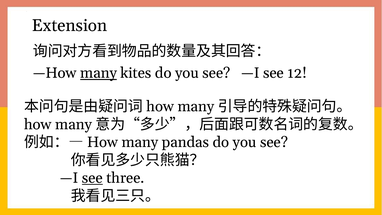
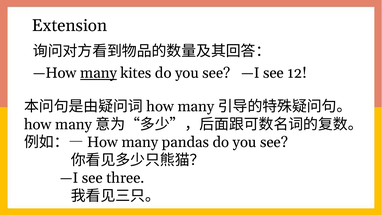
see at (92, 178) underline: present -> none
